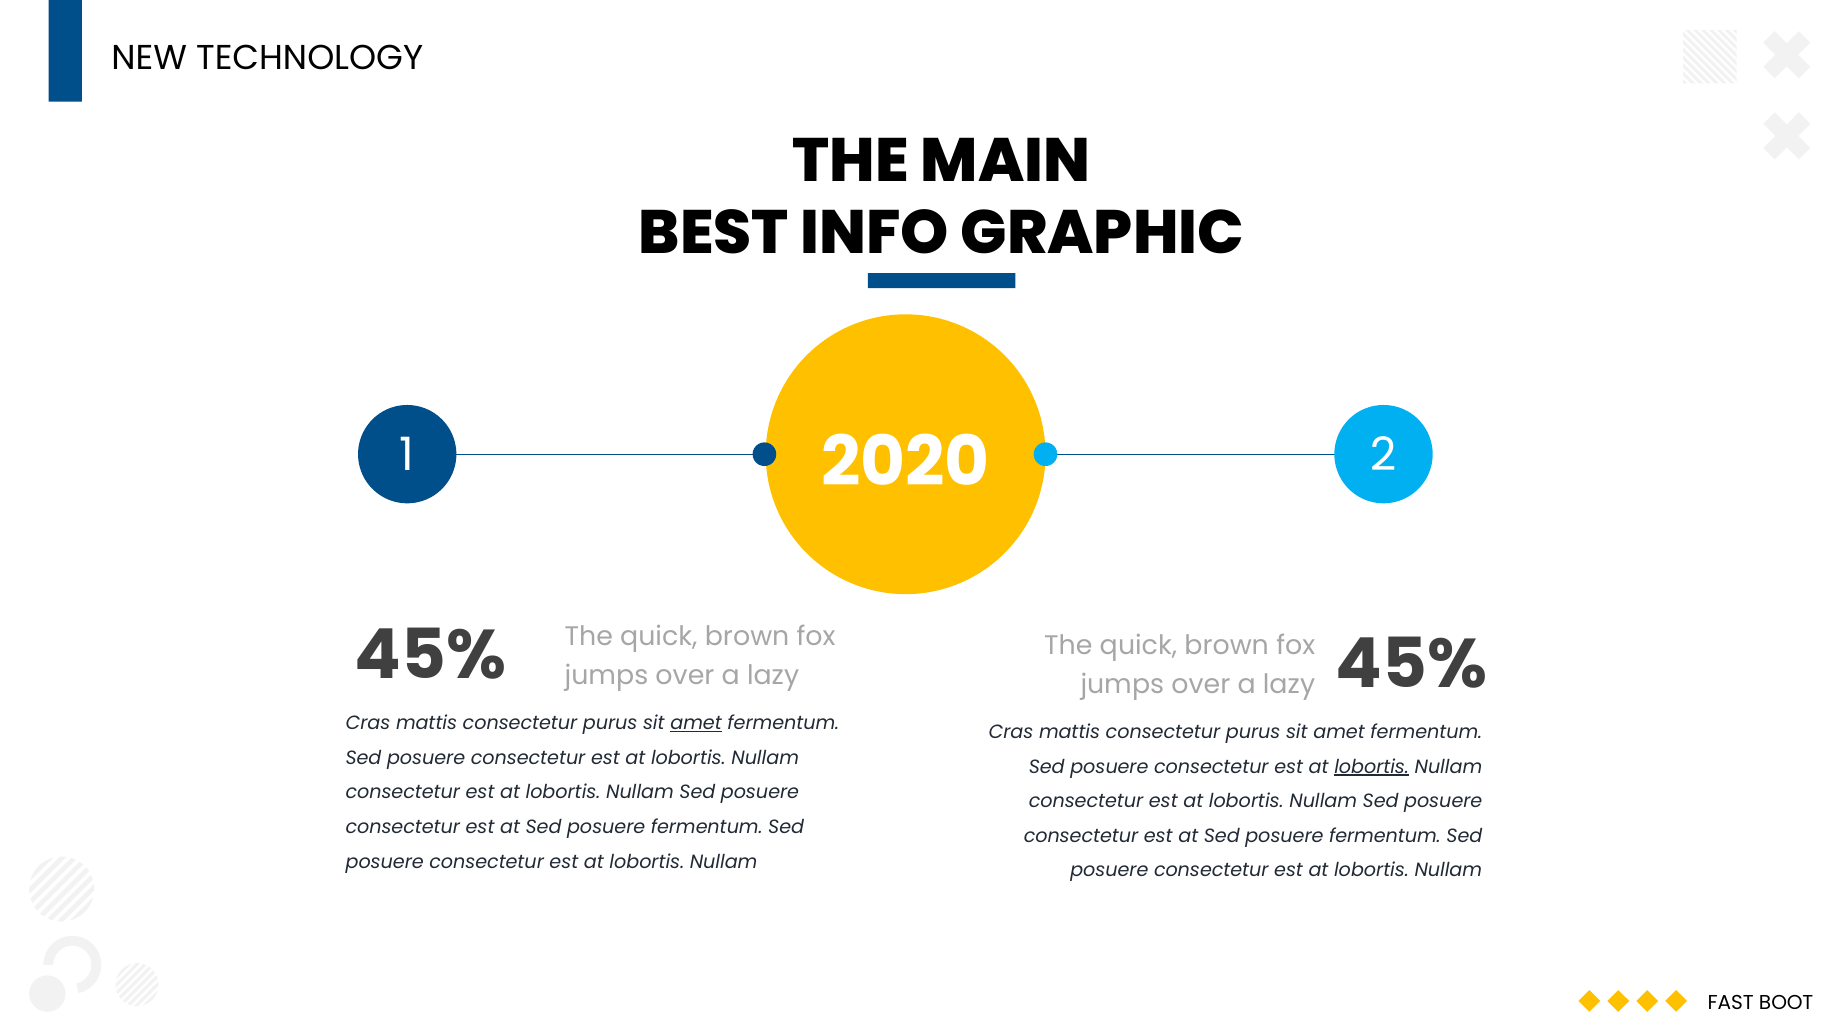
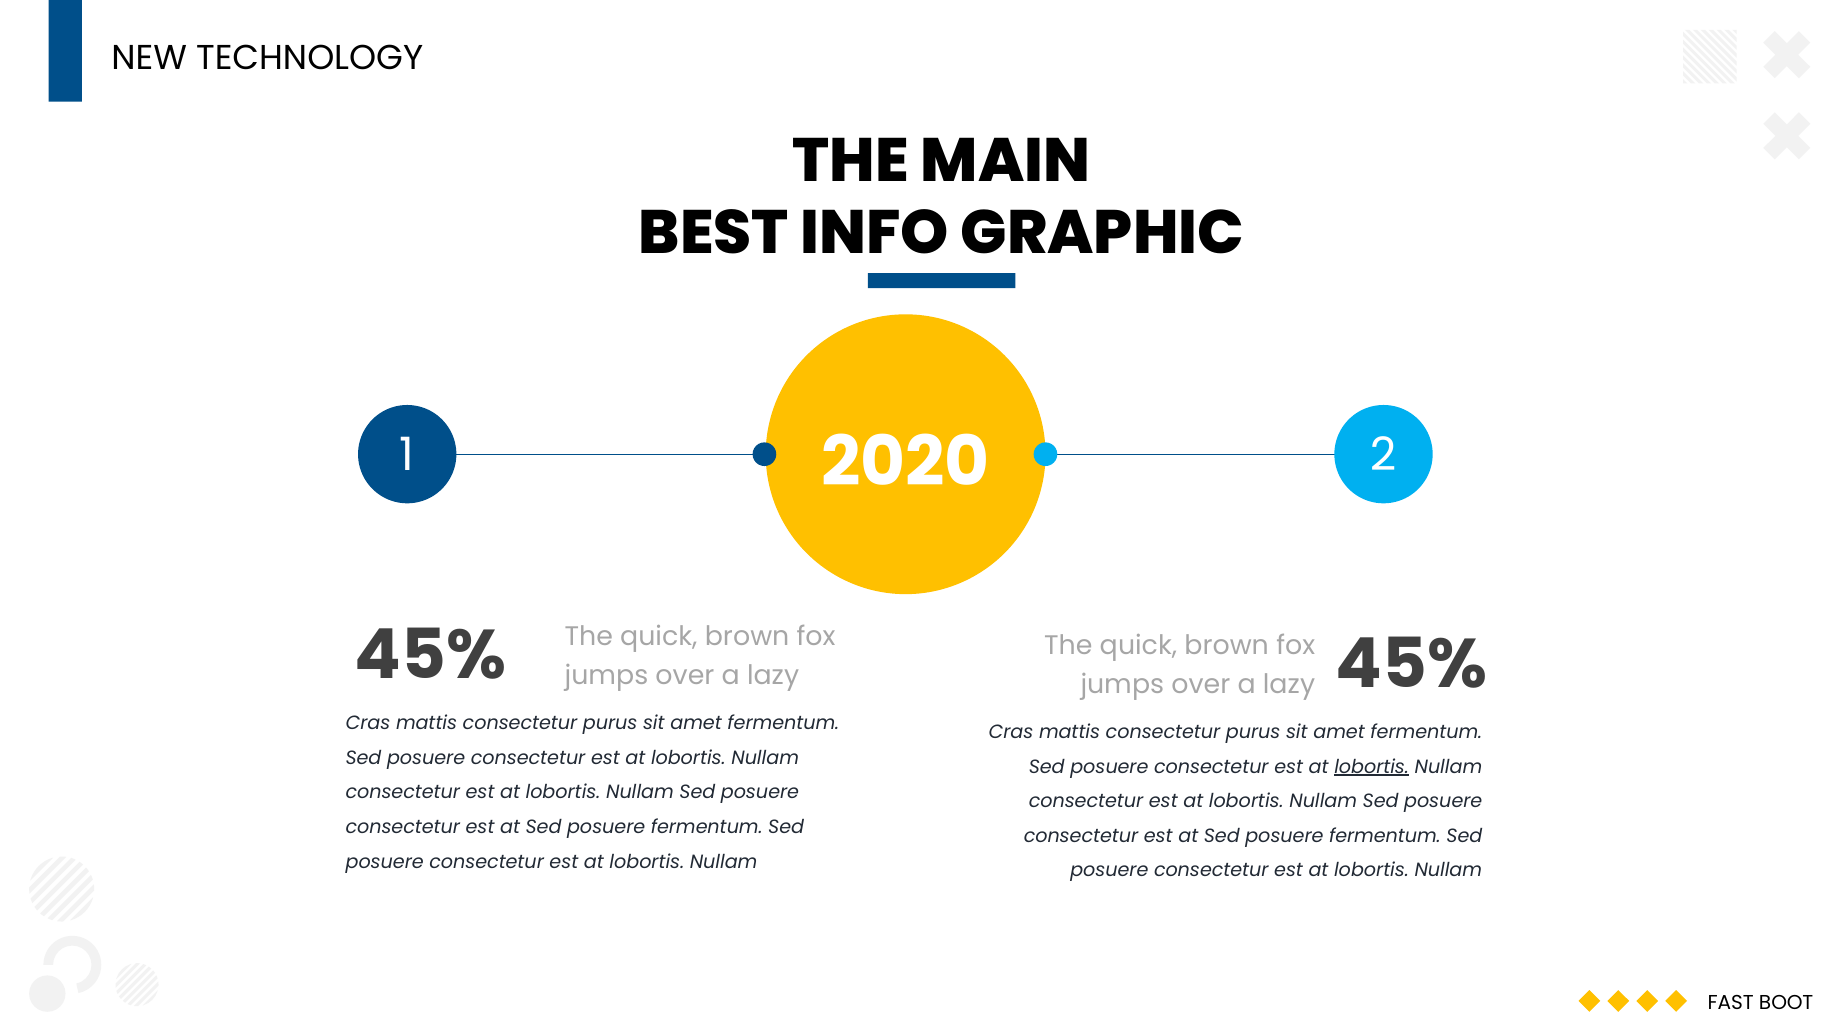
amet at (696, 724) underline: present -> none
